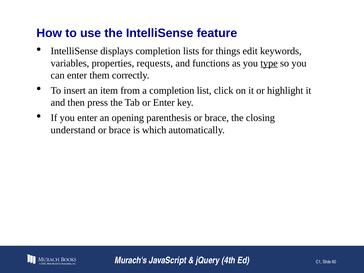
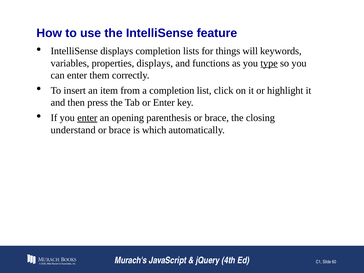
edit: edit -> will
properties requests: requests -> displays
enter at (87, 118) underline: none -> present
